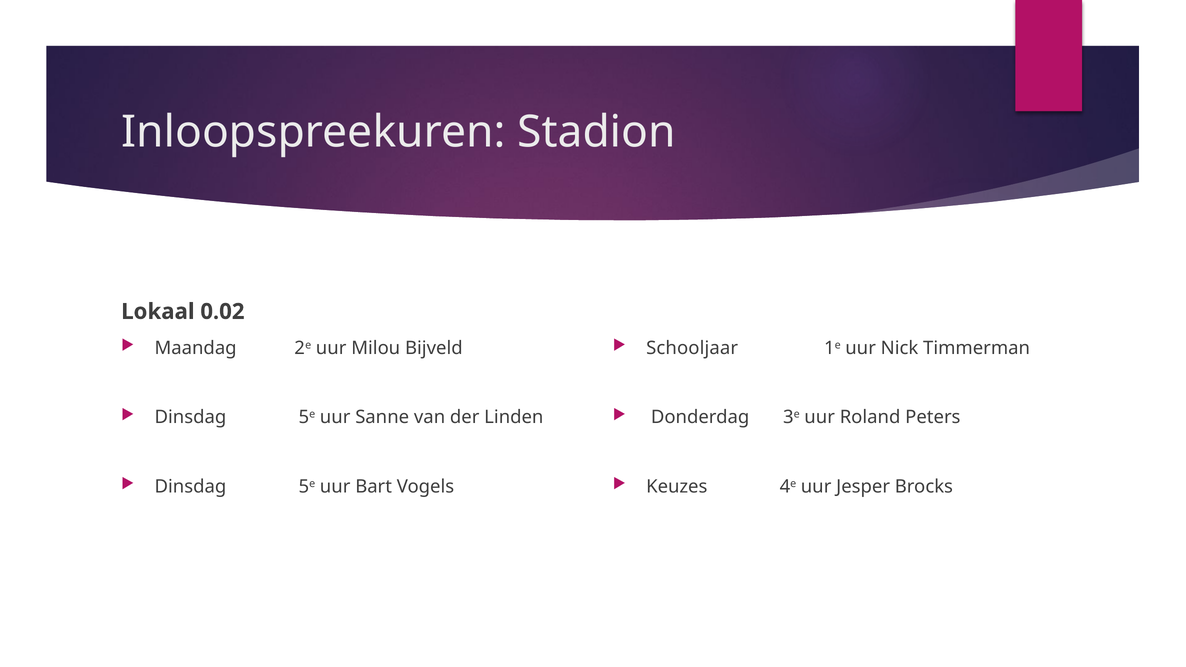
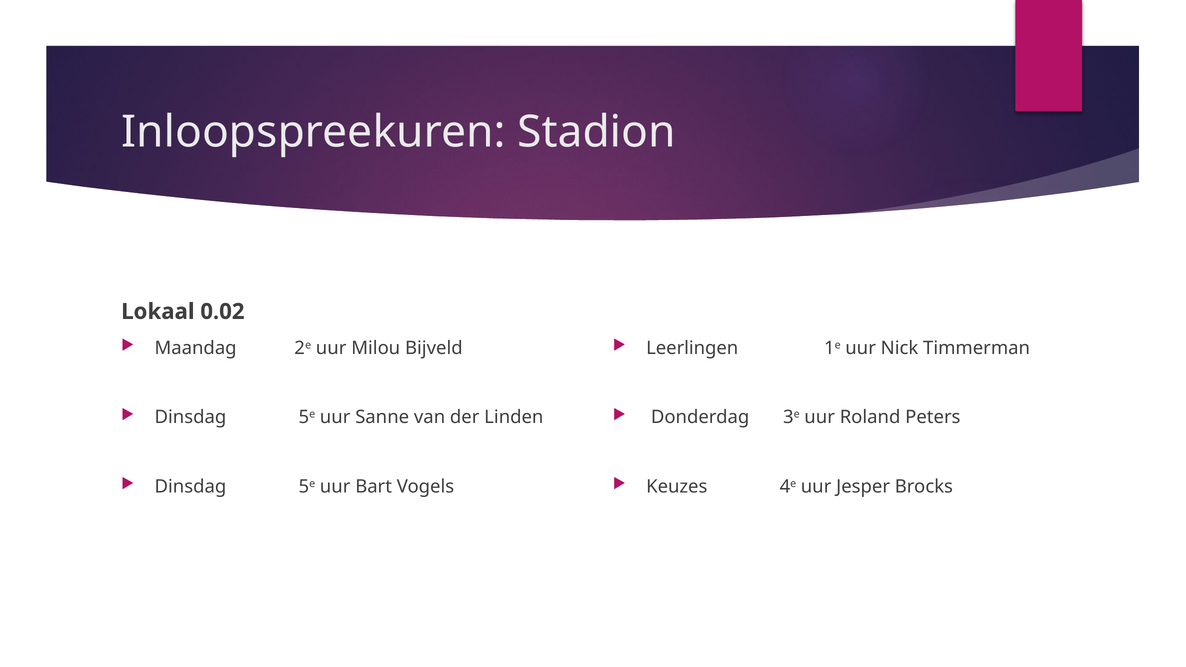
Schooljaar: Schooljaar -> Leerlingen
